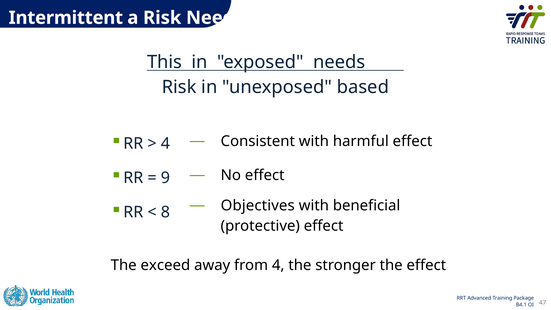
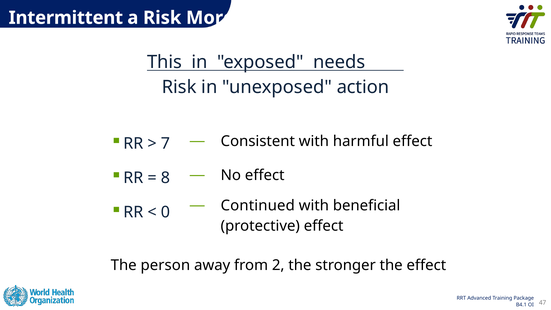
Need: Need -> More
based: based -> action
4 at (165, 143): 4 -> 7
9: 9 -> 8
Objectives: Objectives -> Continued
8: 8 -> 0
exceed: exceed -> person
from 4: 4 -> 2
